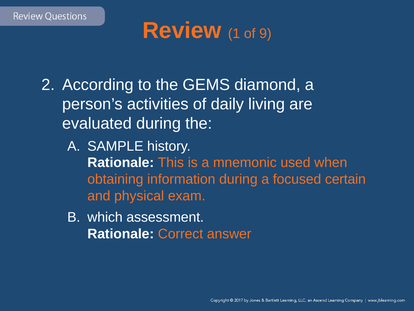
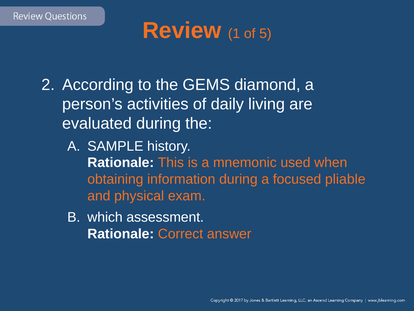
9: 9 -> 5
certain: certain -> pliable
